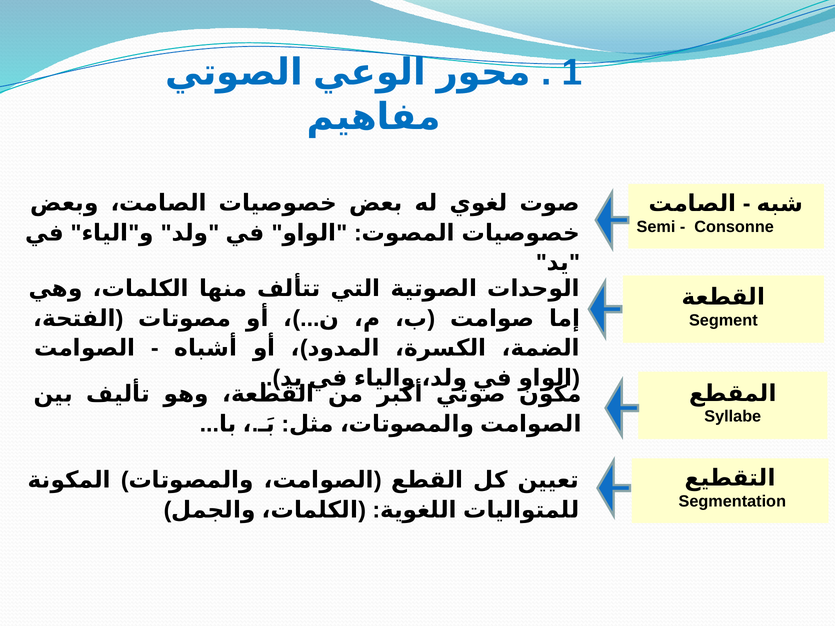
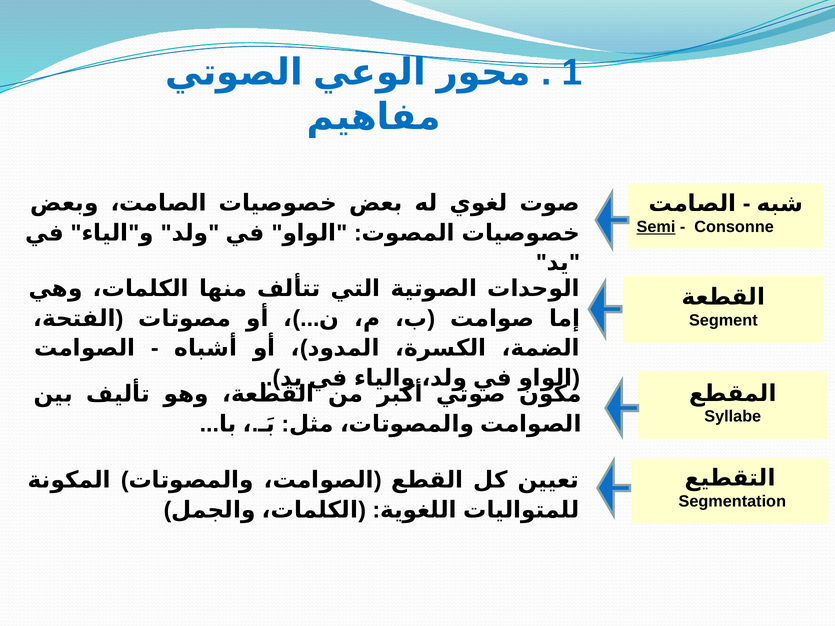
Semi underline: none -> present
